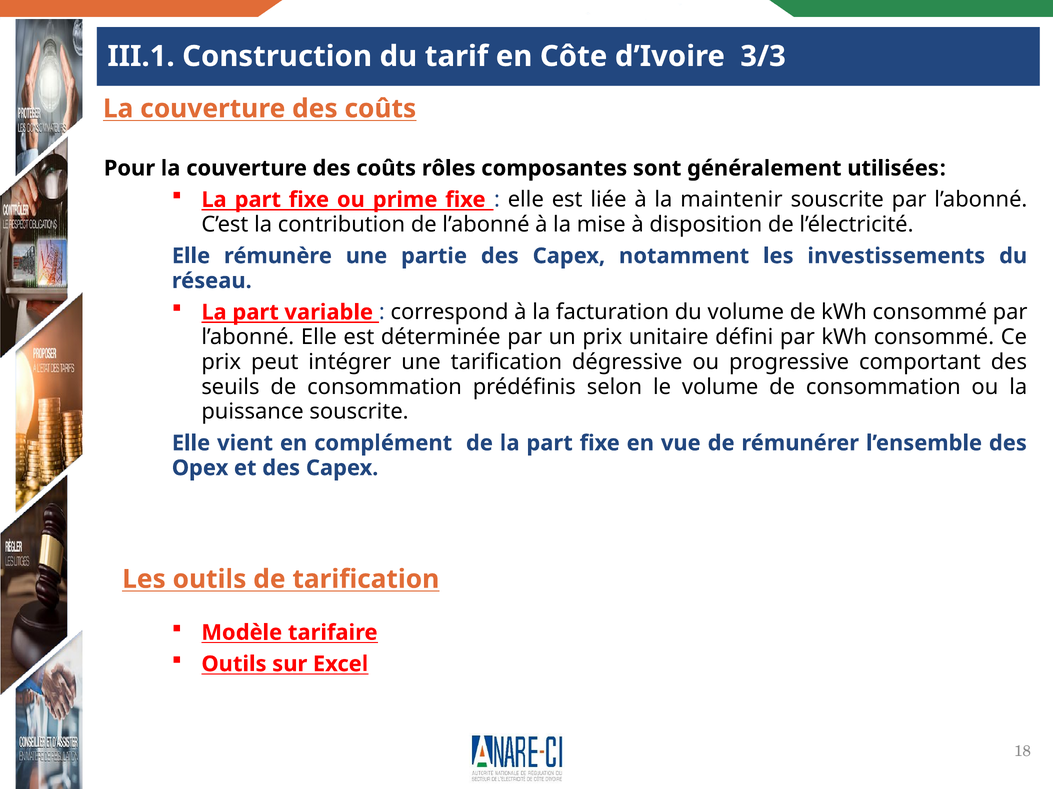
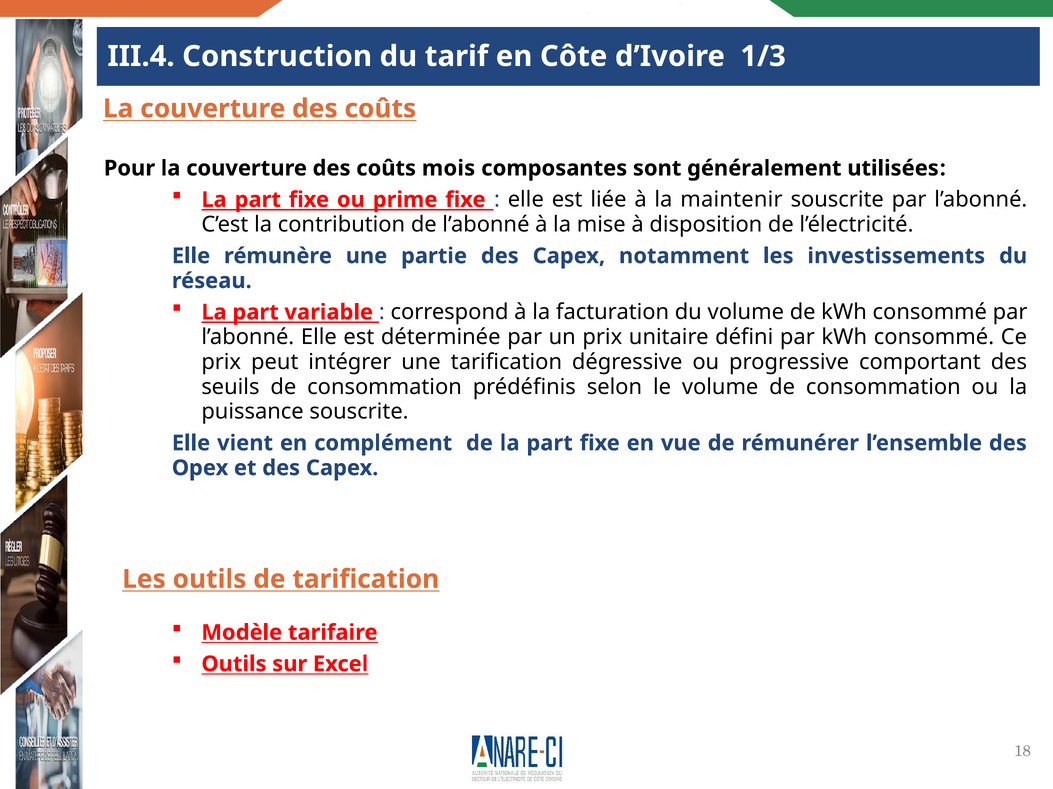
III.1: III.1 -> III.4
3/3: 3/3 -> 1/3
rôles: rôles -> mois
